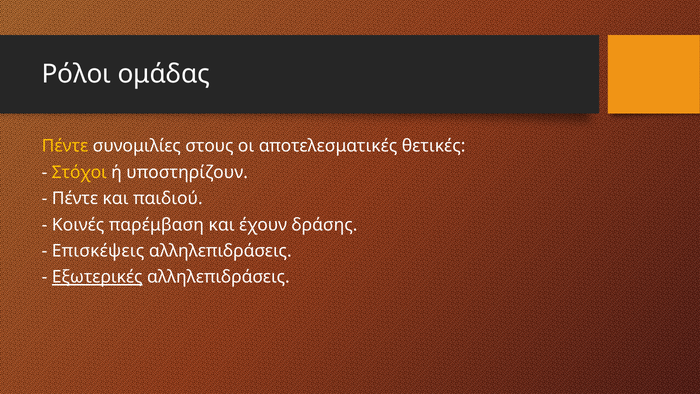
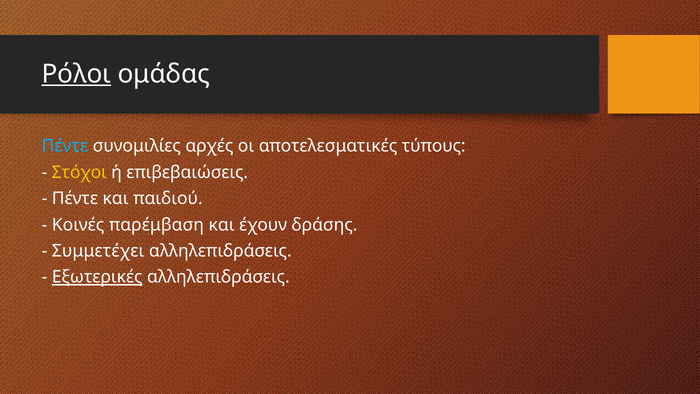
Ρόλοι underline: none -> present
Πέντε at (65, 146) colour: yellow -> light blue
στους: στους -> αρχές
θετικές: θετικές -> τύπους
υποστηρίζουν: υποστηρίζουν -> επιβεβαιώσεις
Επισκέψεις: Επισκέψεις -> Συμμετέχει
